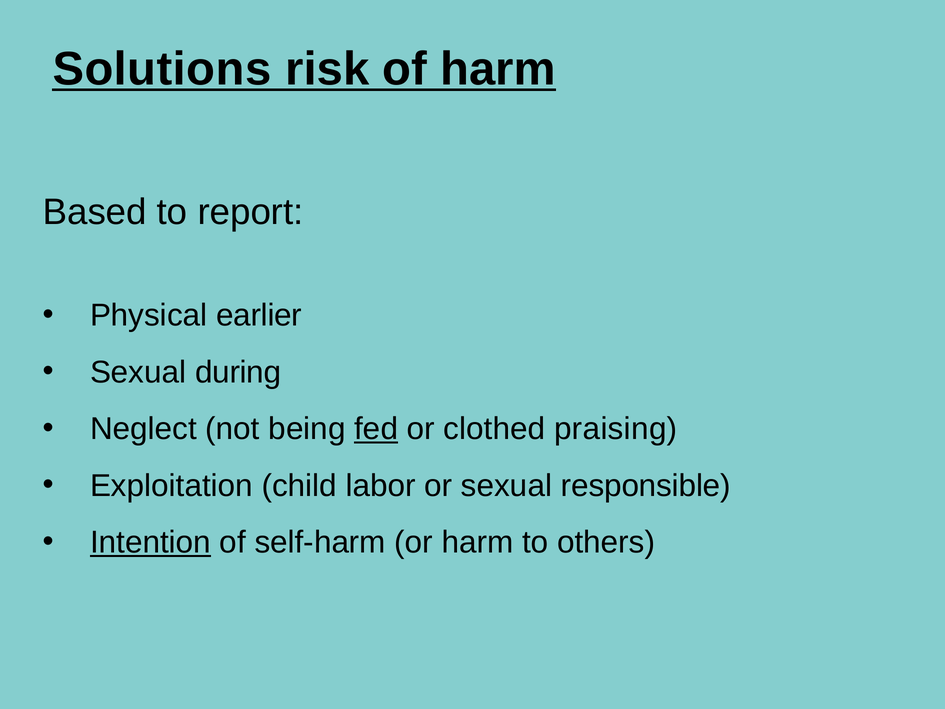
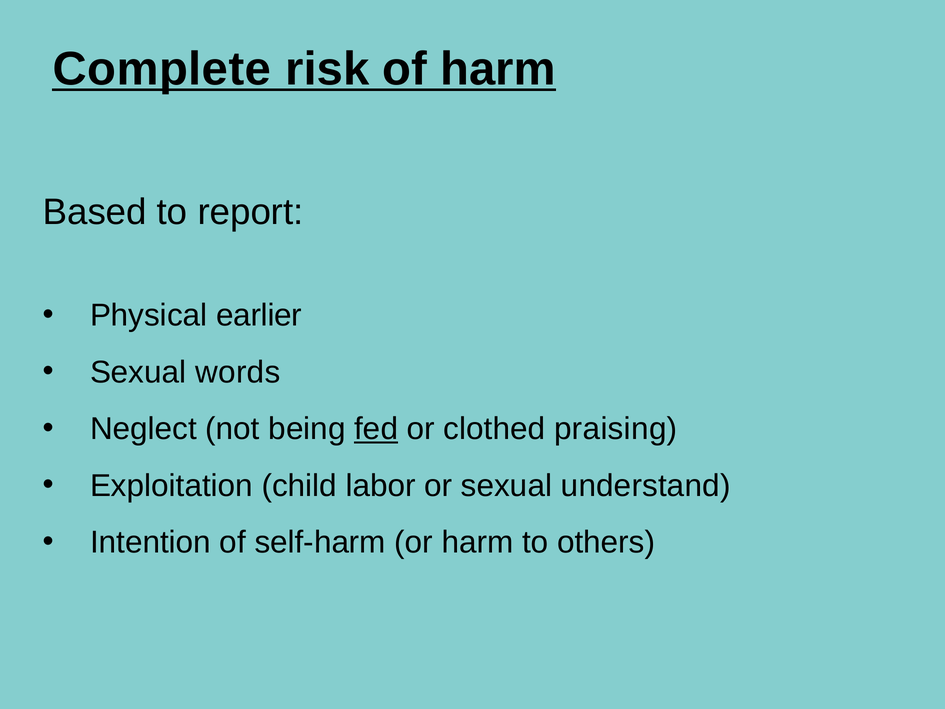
Solutions: Solutions -> Complete
during: during -> words
responsible: responsible -> understand
Intention underline: present -> none
